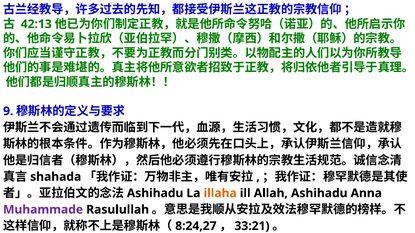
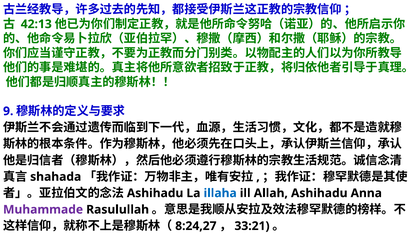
illaha colour: orange -> blue
